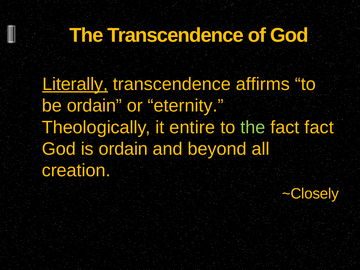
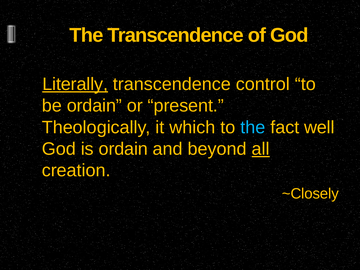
affirms: affirms -> control
eternity: eternity -> present
entire: entire -> which
the at (253, 127) colour: light green -> light blue
fact fact: fact -> well
all underline: none -> present
